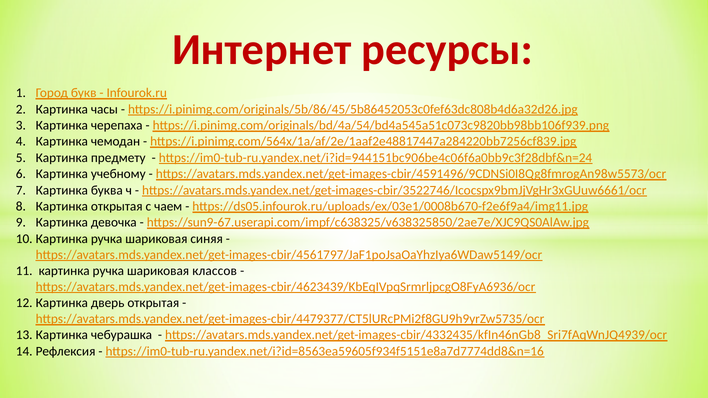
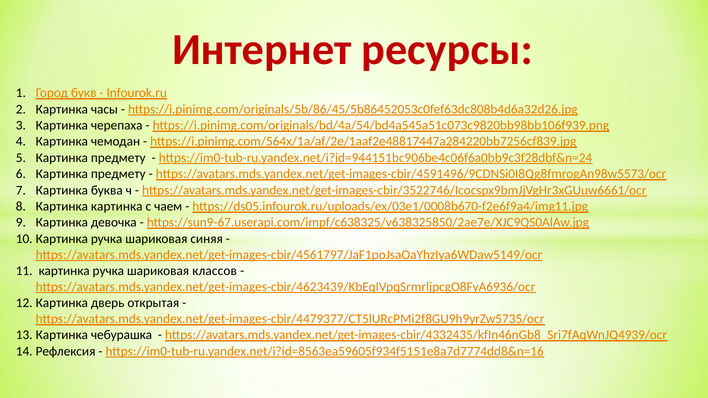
учебному at (118, 174): учебному -> предмету
Картинка открытая: открытая -> картинка
